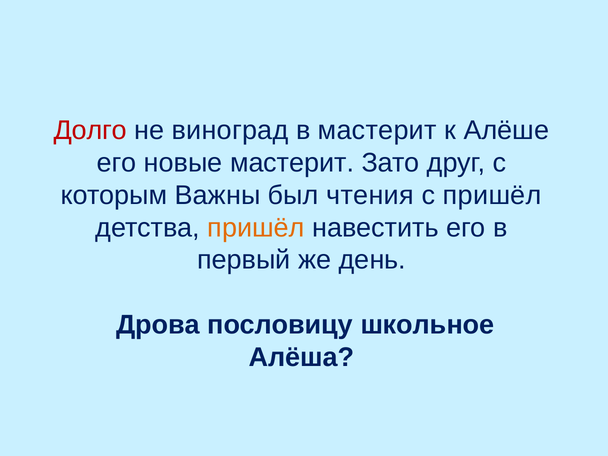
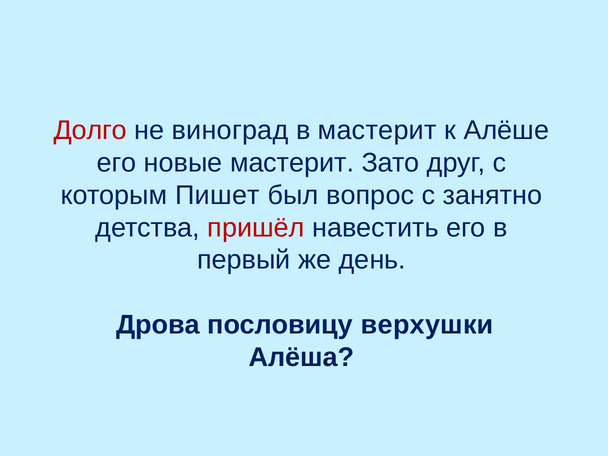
Важны: Важны -> Пишет
чтения: чтения -> вопрос
с пришёл: пришёл -> занятно
пришёл at (256, 228) colour: orange -> red
школьное: школьное -> верхушки
